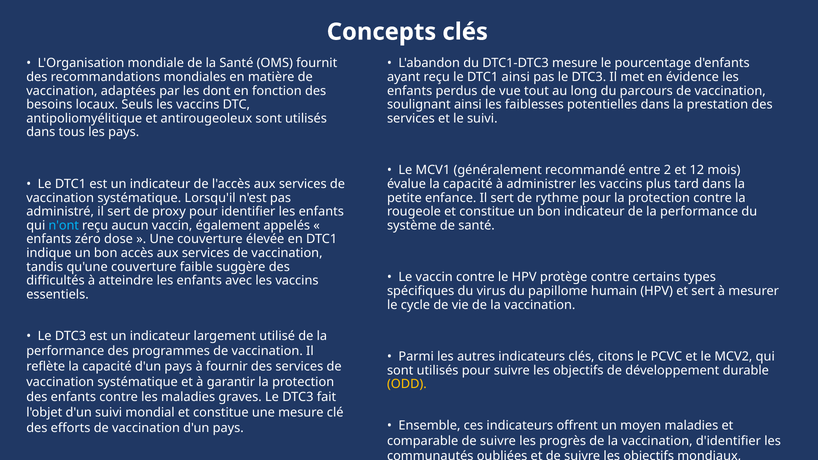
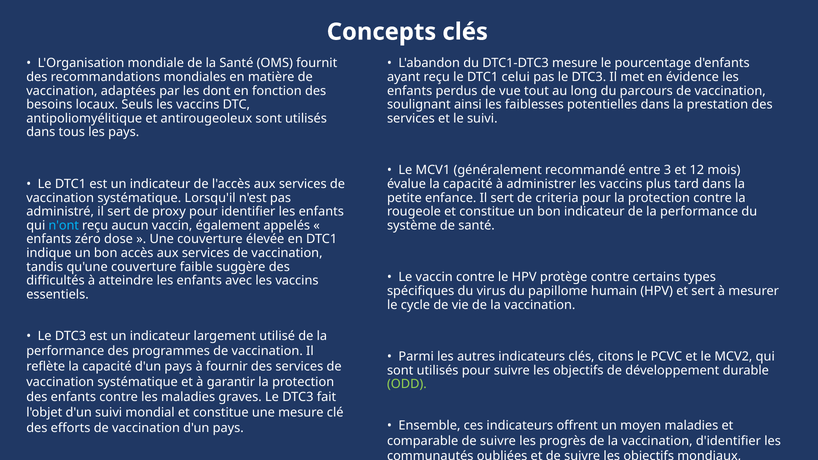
DTC1 ainsi: ainsi -> celui
2: 2 -> 3
rythme: rythme -> criteria
ODD at (407, 384) colour: yellow -> light green
